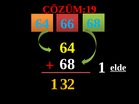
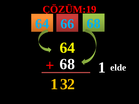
elde underline: present -> none
